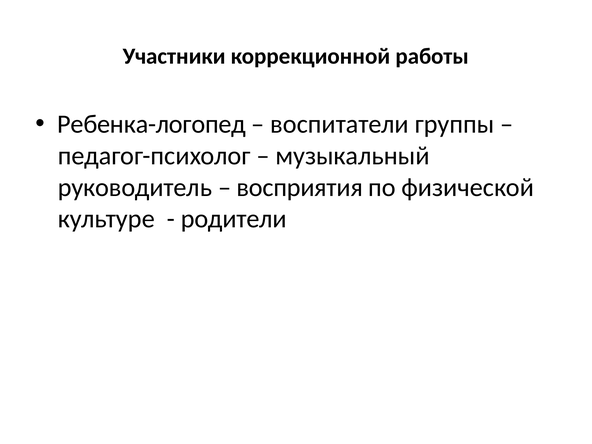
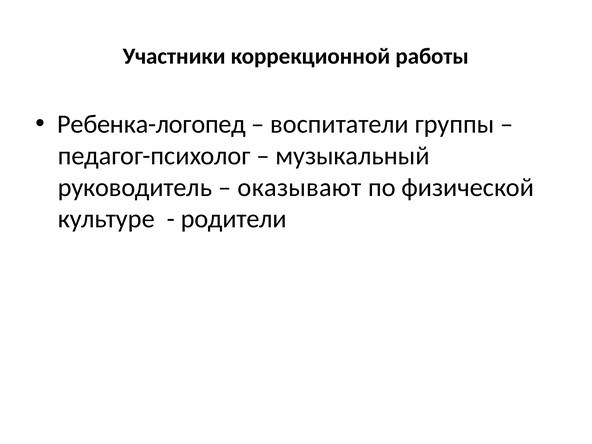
восприятия: восприятия -> оказывают
